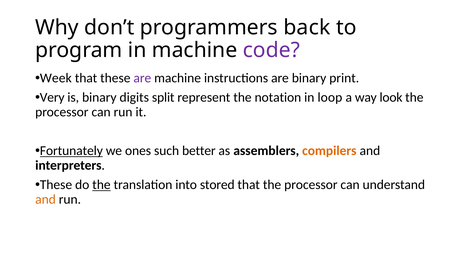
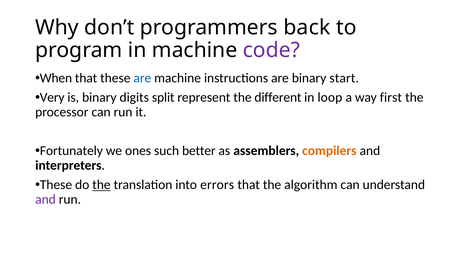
Week: Week -> When
are at (142, 78) colour: purple -> blue
print: print -> start
notation: notation -> different
look: look -> first
Fortunately underline: present -> none
stored: stored -> errors
that the processor: processor -> algorithm
and at (46, 199) colour: orange -> purple
